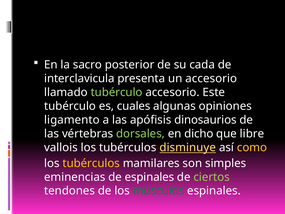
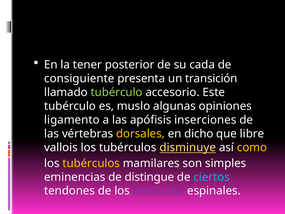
sacro: sacro -> tener
interclavicula: interclavicula -> consiguiente
un accesorio: accesorio -> transición
cuales: cuales -> muslo
dinosaurios: dinosaurios -> inserciones
dorsales colour: light green -> yellow
de espinales: espinales -> distingue
ciertos colour: light green -> light blue
músculos colour: green -> purple
